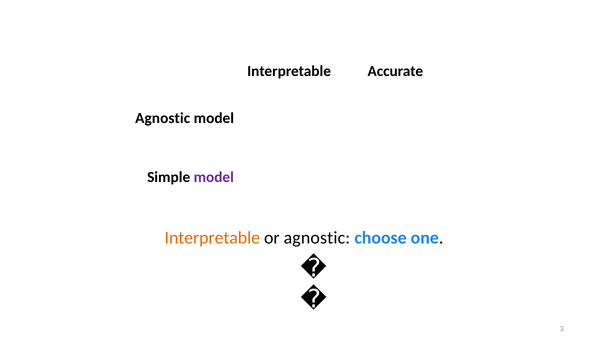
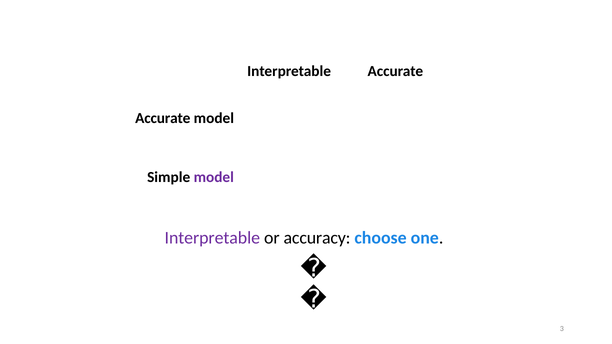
Agnostic at (163, 118): Agnostic -> Accurate
Interpretable at (212, 238) colour: orange -> purple
or agnostic: agnostic -> accuracy
